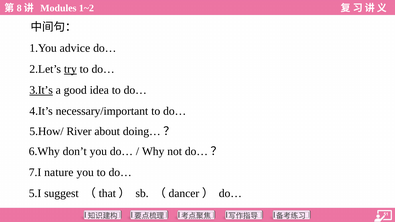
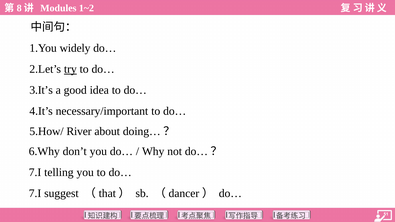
advice: advice -> widely
3.It’s underline: present -> none
nature: nature -> telling
5.I at (35, 193): 5.I -> 7.I
